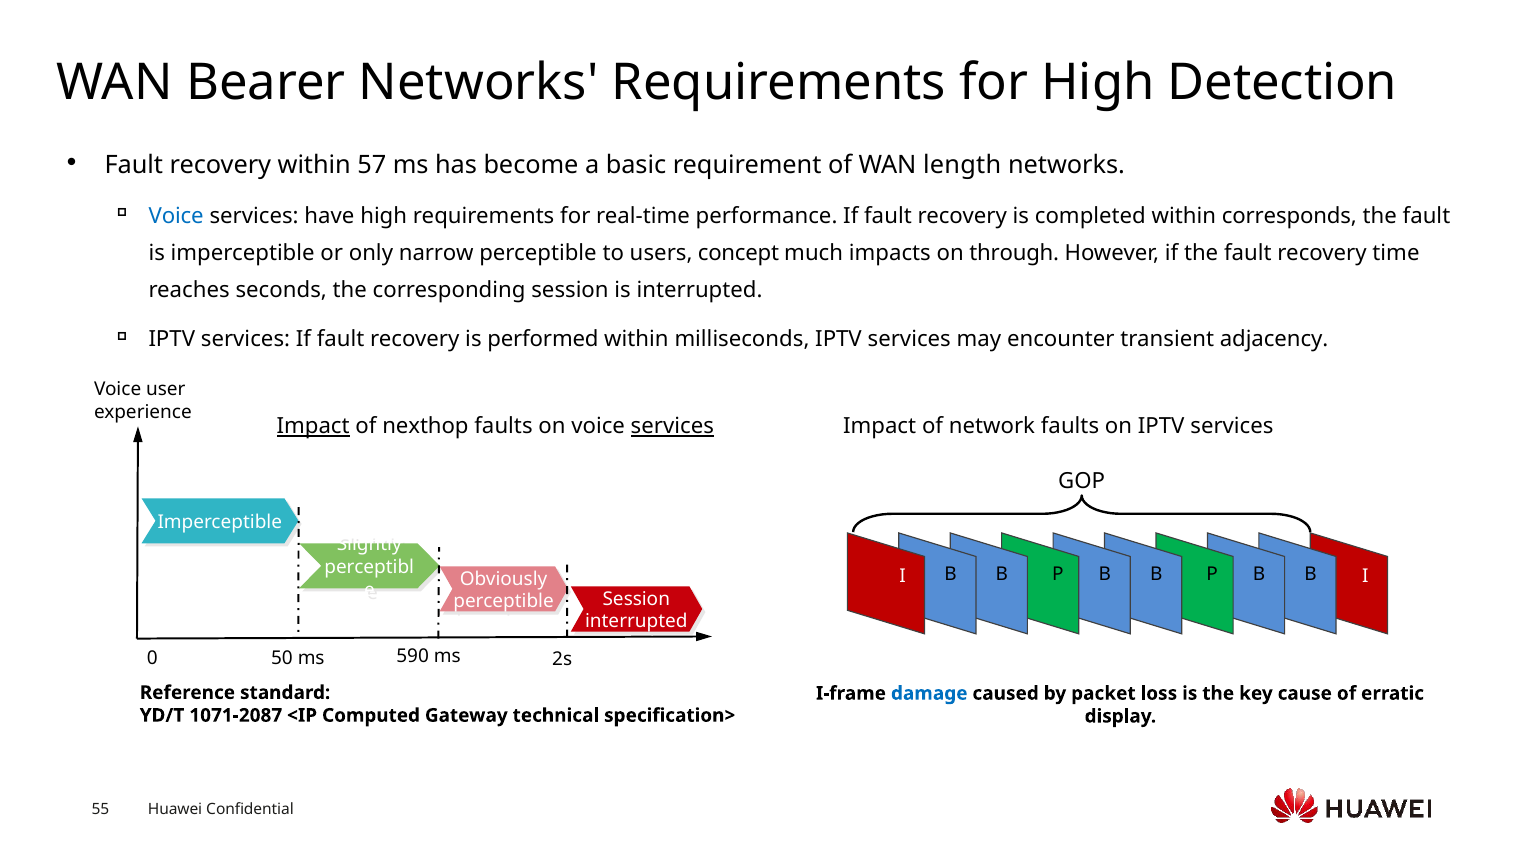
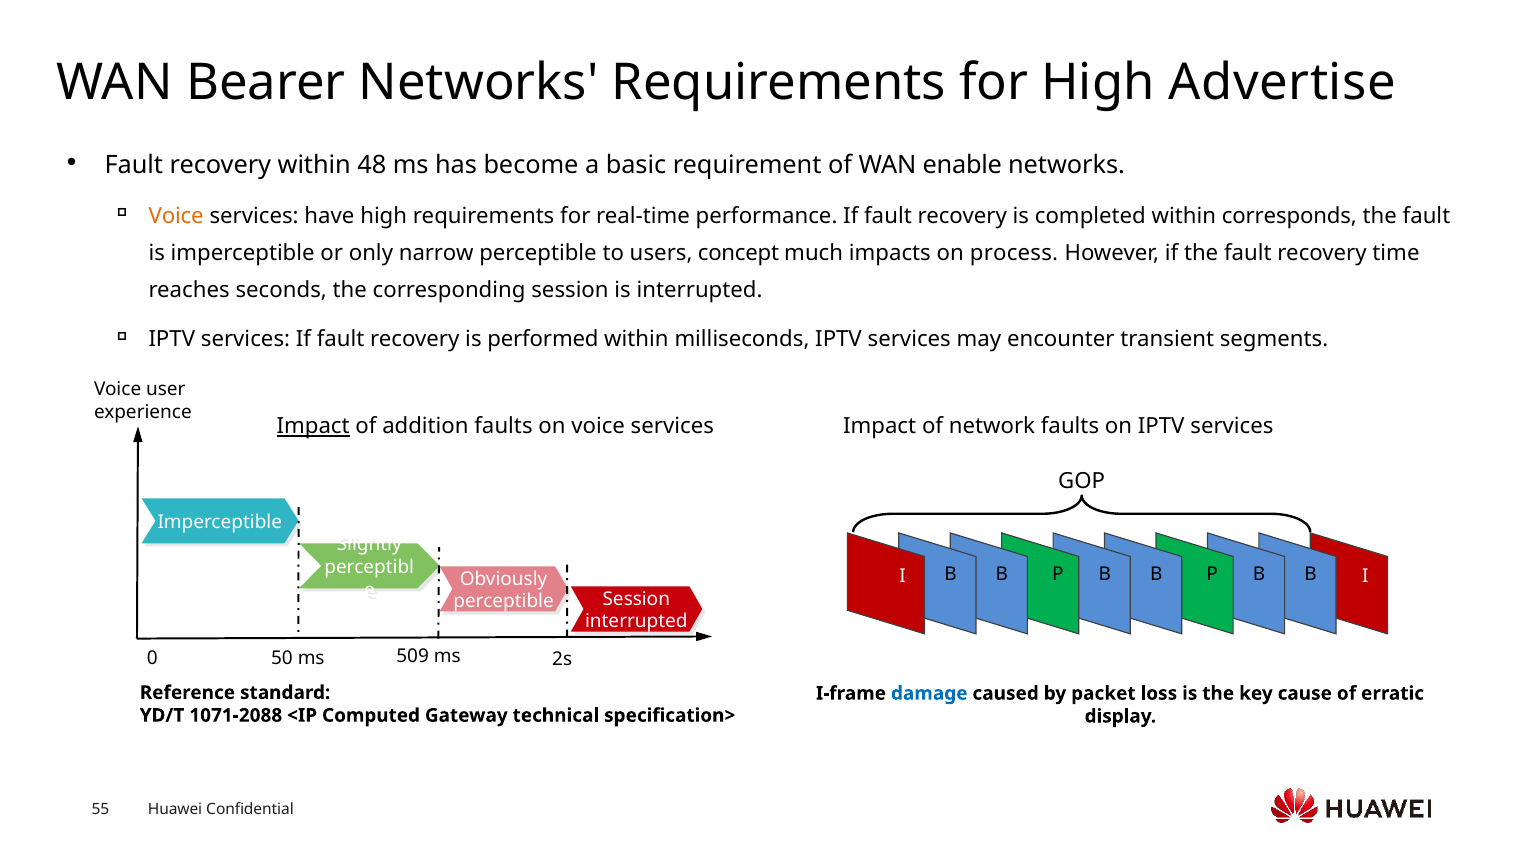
Detection: Detection -> Advertise
57: 57 -> 48
length: length -> enable
Voice at (176, 216) colour: blue -> orange
through: through -> process
adjacency: adjacency -> segments
nexthop: nexthop -> addition
services at (672, 426) underline: present -> none
590: 590 -> 509
1071-2087: 1071-2087 -> 1071-2088
